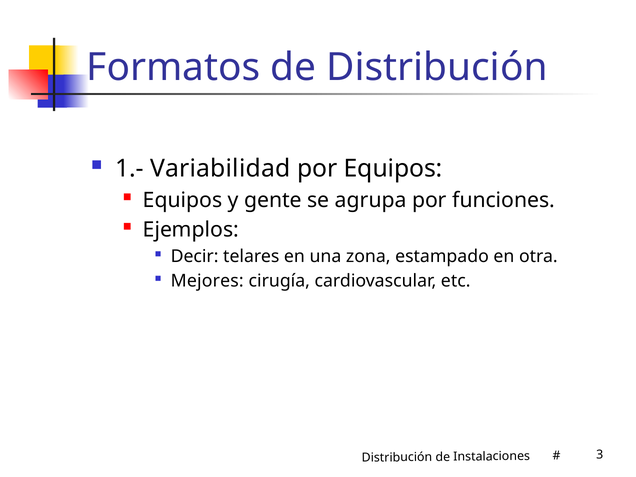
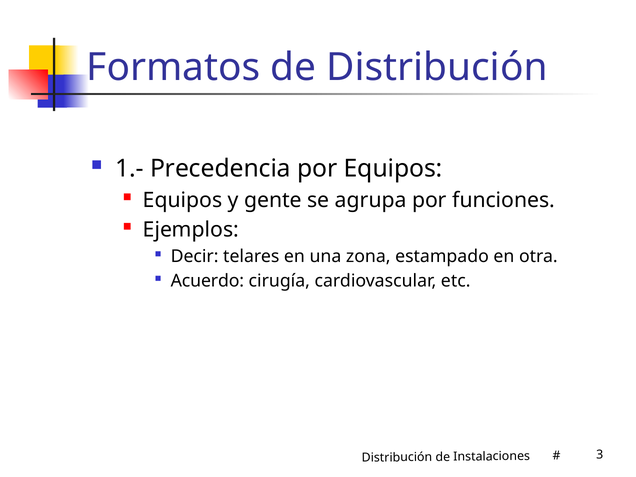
Variabilidad: Variabilidad -> Precedencia
Mejores: Mejores -> Acuerdo
